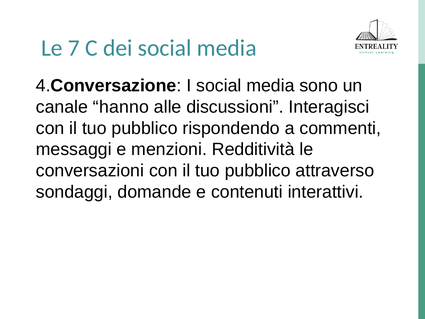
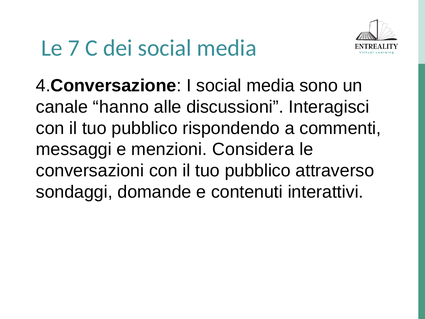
Redditività: Redditività -> Considera
